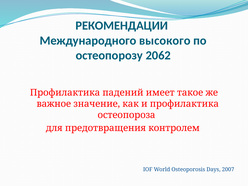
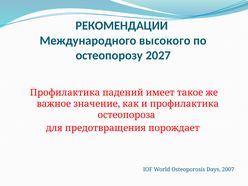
2062: 2062 -> 2027
контролем: контролем -> порождает
